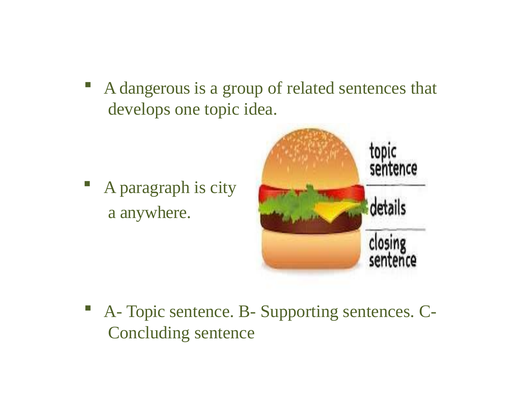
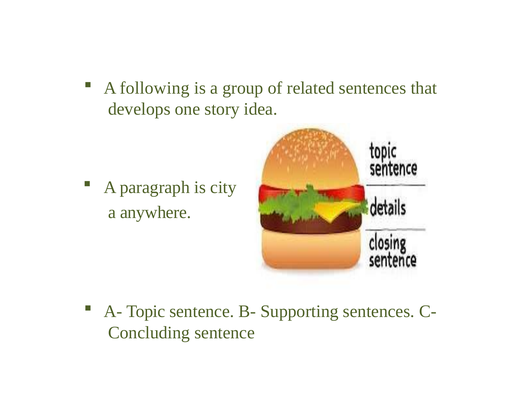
dangerous: dangerous -> following
one topic: topic -> story
